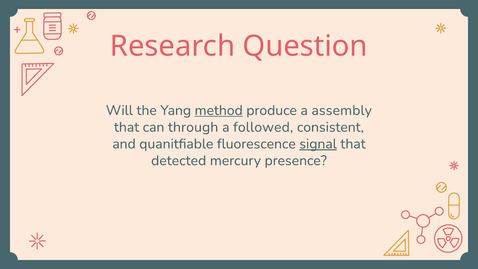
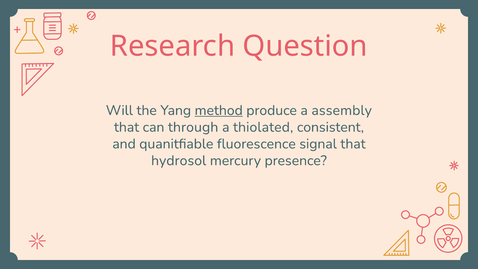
followed: followed -> thiolated
signal underline: present -> none
detected: detected -> hydrosol
